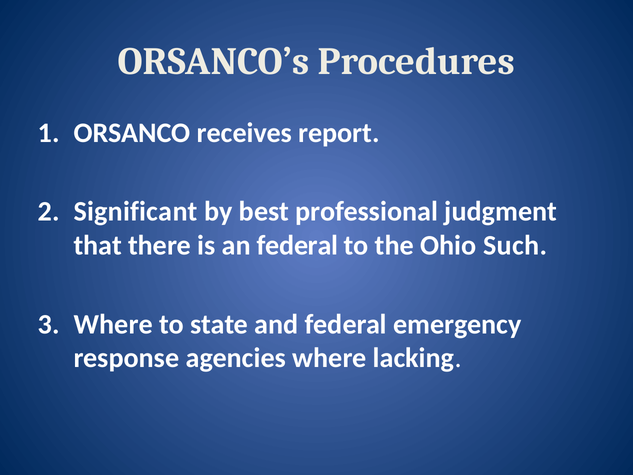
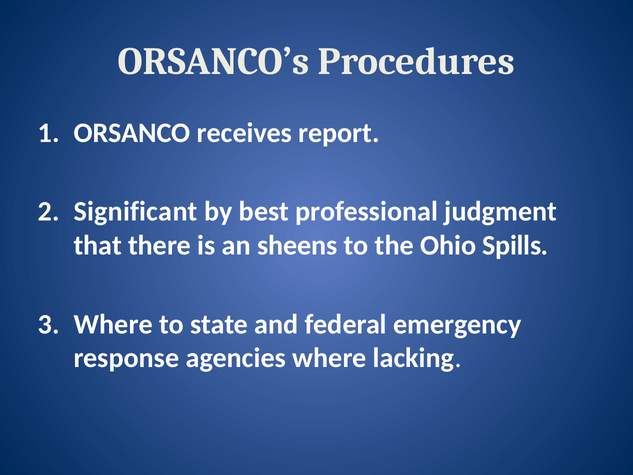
an federal: federal -> sheens
Such: Such -> Spills
